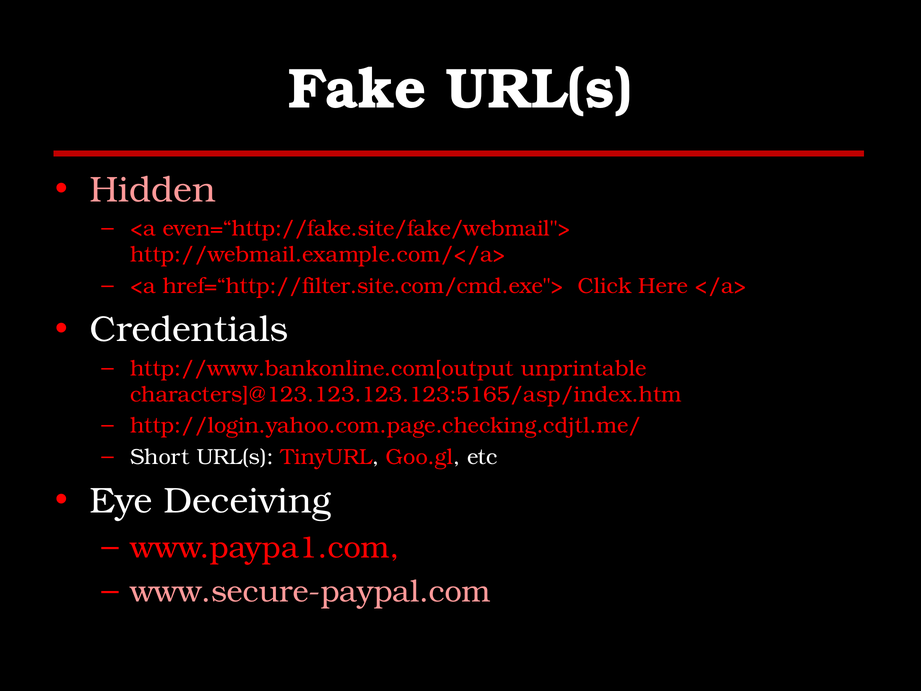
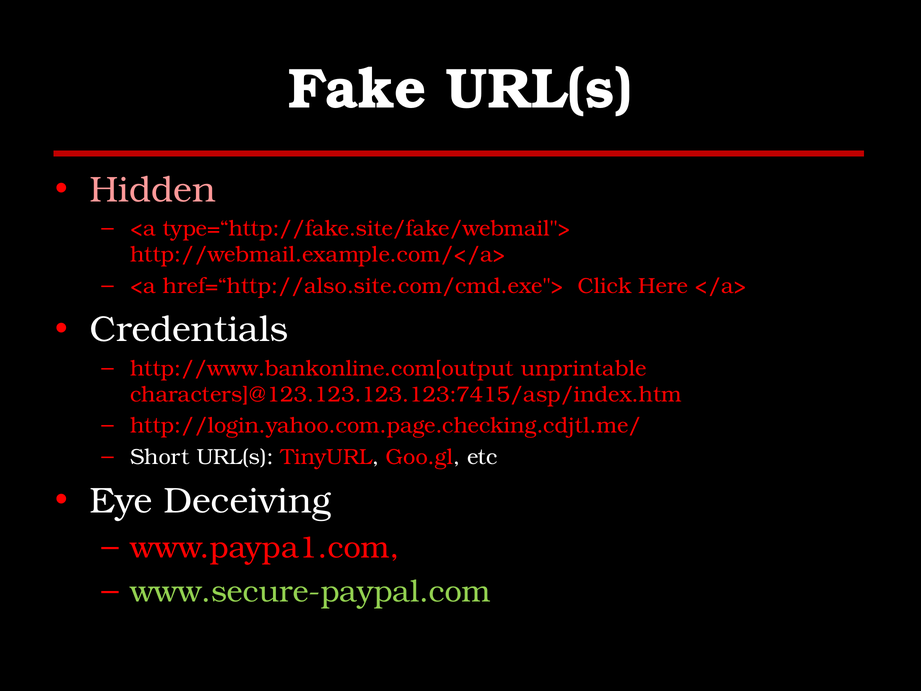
even=“http://fake.site/fake/webmail">: even=“http://fake.site/fake/webmail"> -> type=“http://fake.site/fake/webmail">
href=“http://filter.site.com/cmd.exe">: href=“http://filter.site.com/cmd.exe"> -> href=“http://also.site.com/cmd.exe">
characters]@123.123.123.123:5165/asp/index.htm: characters]@123.123.123.123:5165/asp/index.htm -> characters]@123.123.123.123:7415/asp/index.htm
www.secure-paypal.com colour: pink -> light green
